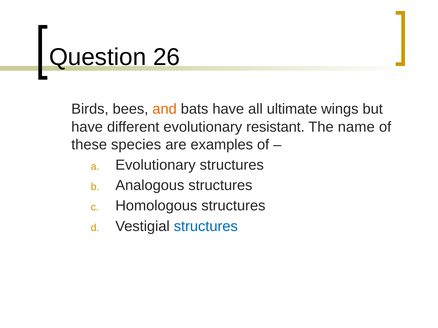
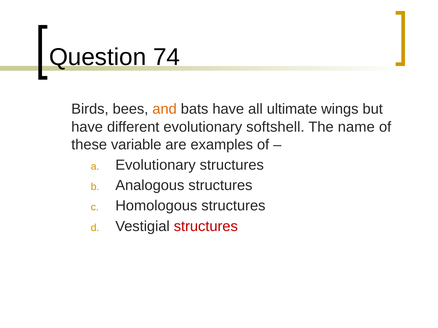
26: 26 -> 74
resistant: resistant -> softshell
species: species -> variable
structures at (206, 227) colour: blue -> red
